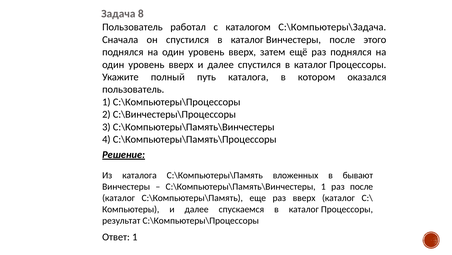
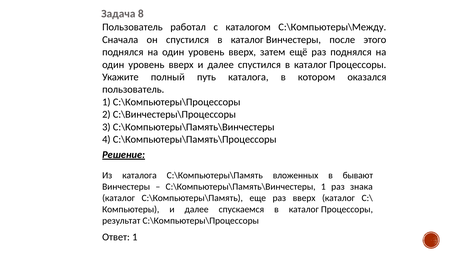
C:\Компьютеры\Задача: C:\Компьютеры\Задача -> C:\Компьютеры\Между
раз после: после -> знака
